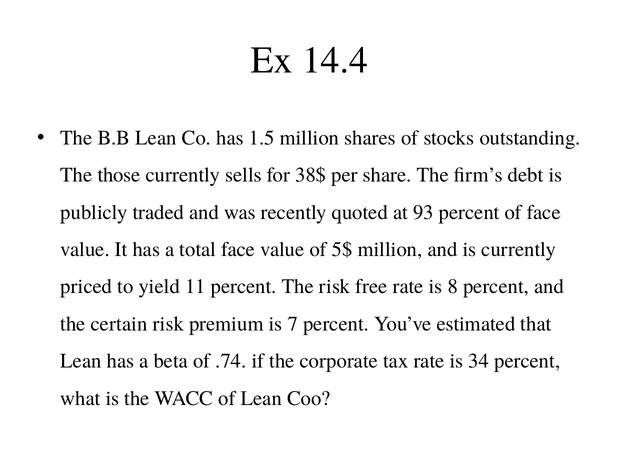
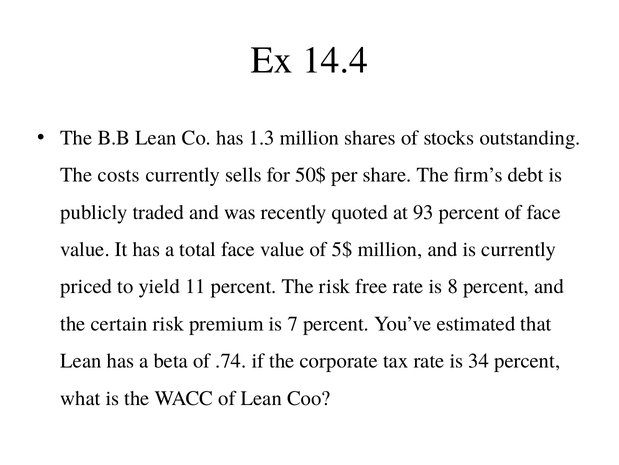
1.5: 1.5 -> 1.3
those: those -> costs
38$: 38$ -> 50$
